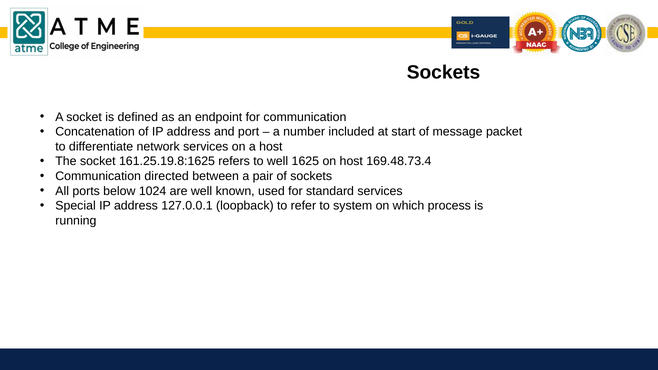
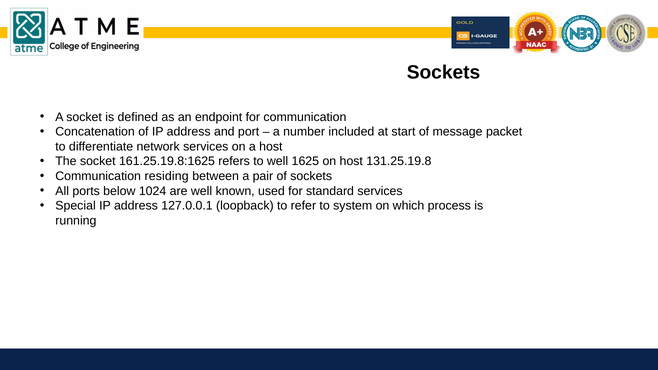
169.48.73.4: 169.48.73.4 -> 131.25.19.8
directed: directed -> residing
